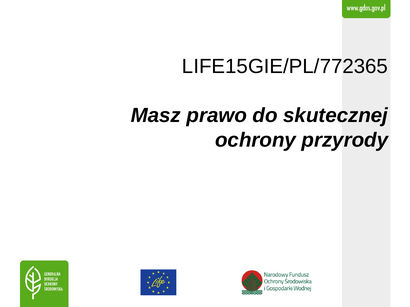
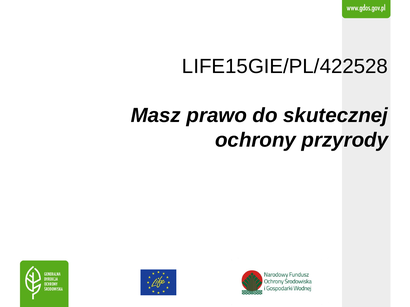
LIFE15GIE/PL/772365: LIFE15GIE/PL/772365 -> LIFE15GIE/PL/422528
